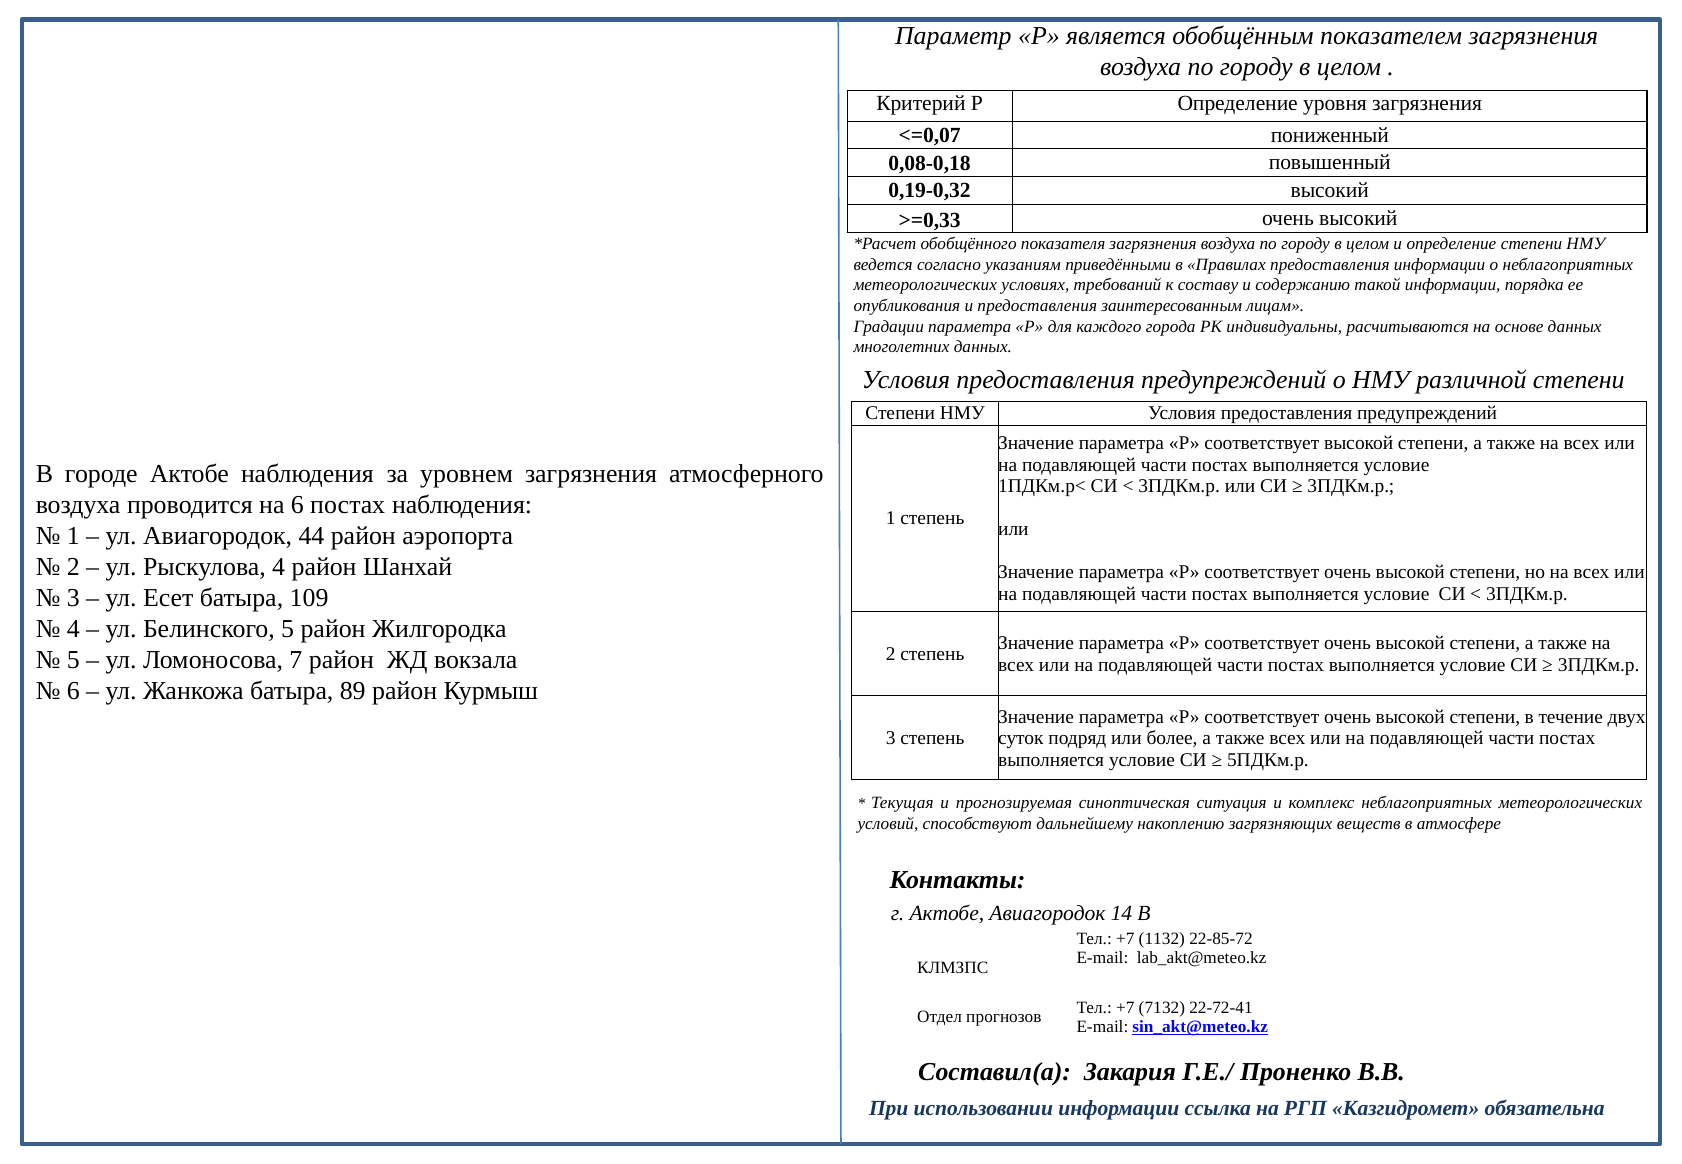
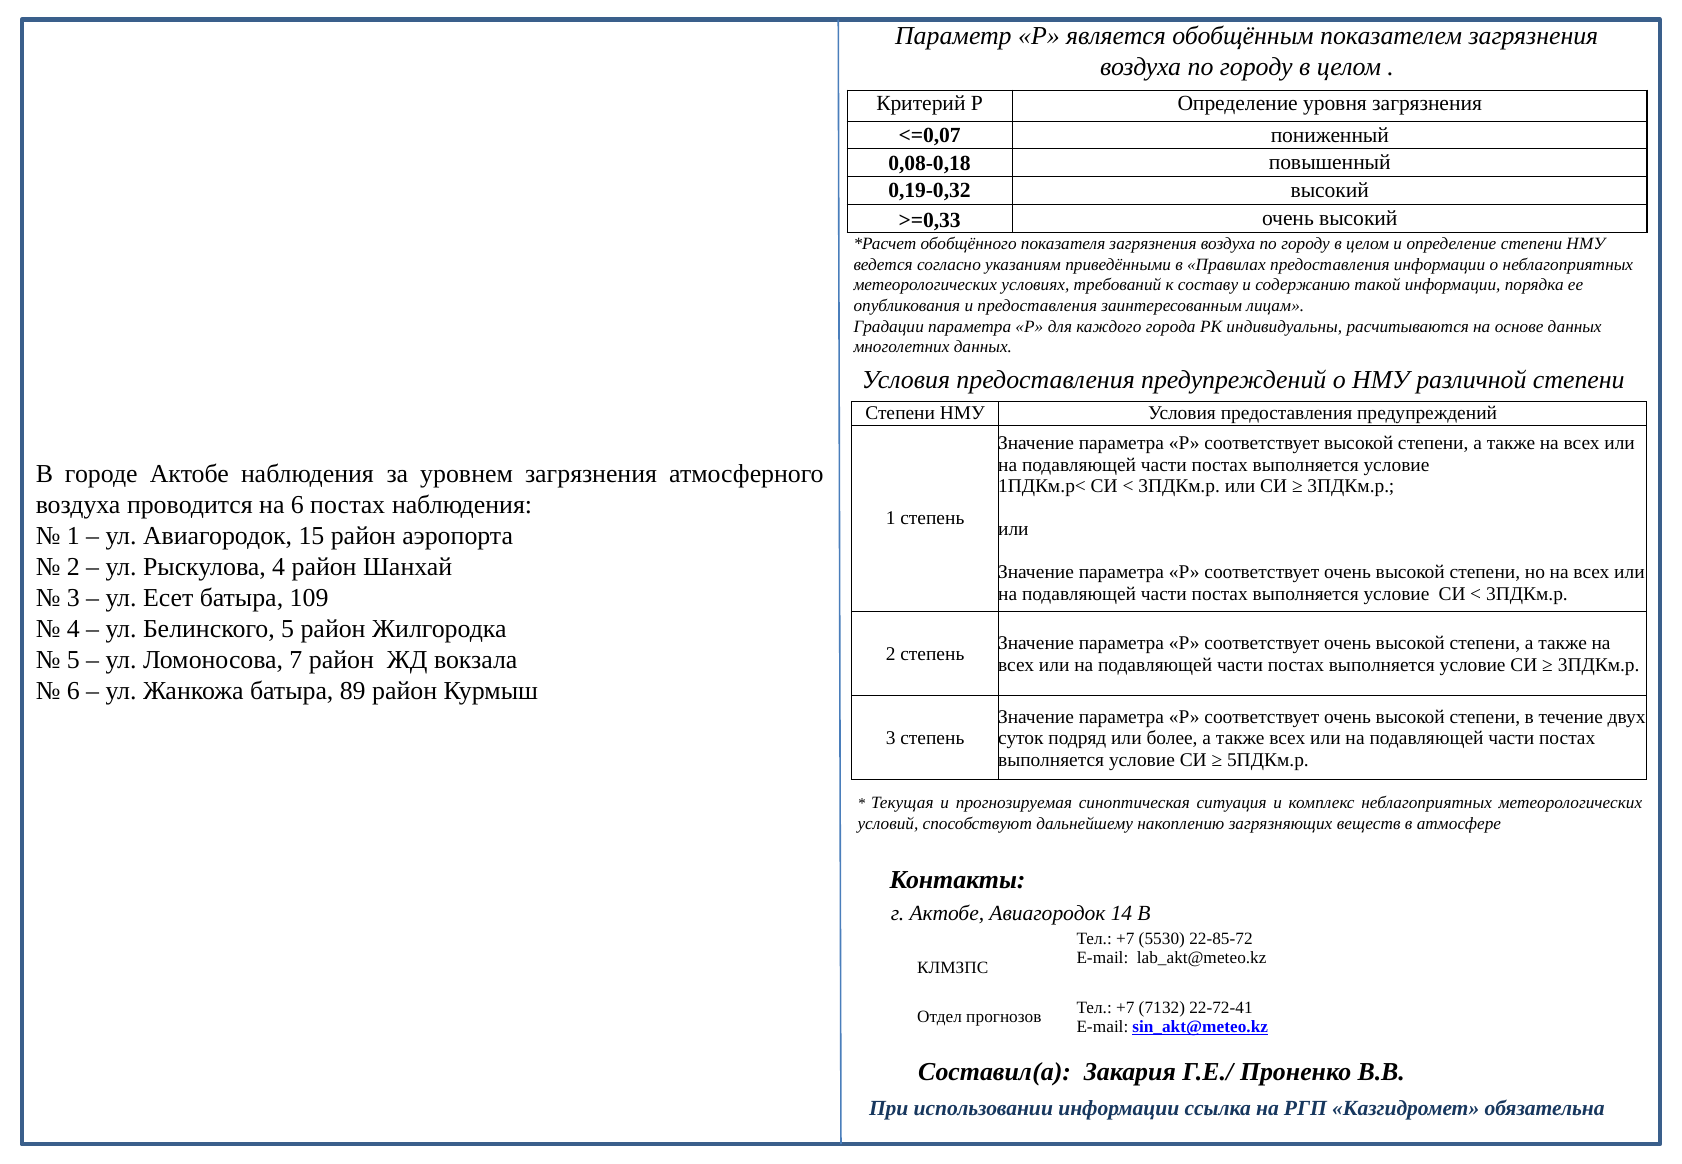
44: 44 -> 15
1132: 1132 -> 5530
